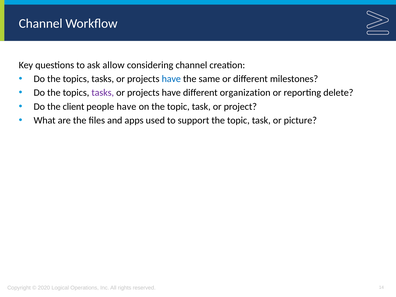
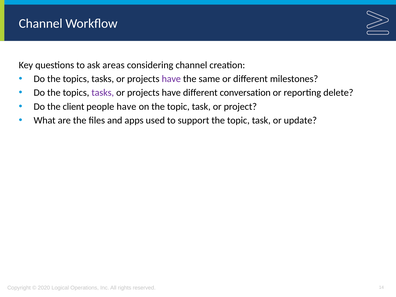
allow: allow -> areas
have at (171, 79) colour: blue -> purple
organization: organization -> conversation
picture: picture -> update
